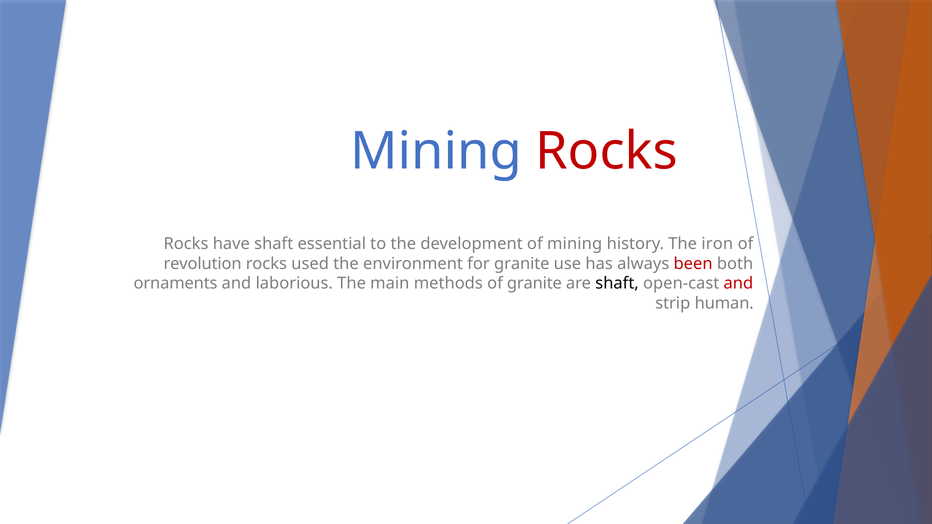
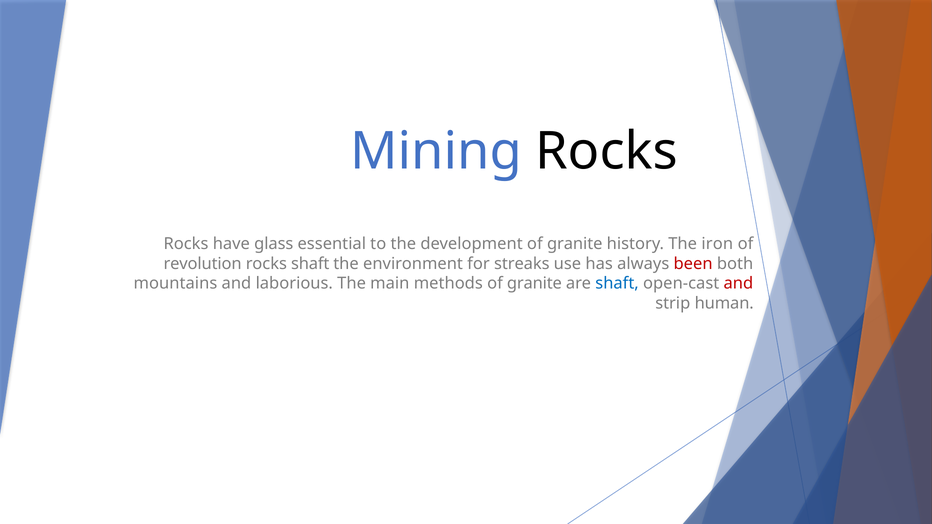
Rocks at (607, 151) colour: red -> black
have shaft: shaft -> glass
development of mining: mining -> granite
rocks used: used -> shaft
for granite: granite -> streaks
ornaments: ornaments -> mountains
shaft at (617, 284) colour: black -> blue
